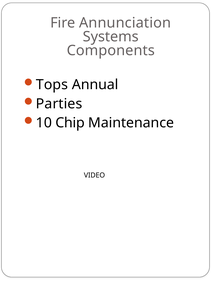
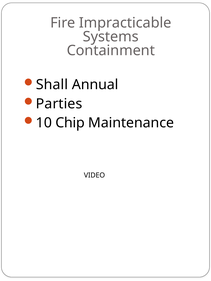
Annunciation: Annunciation -> Impracticable
Components: Components -> Containment
Tops: Tops -> Shall
